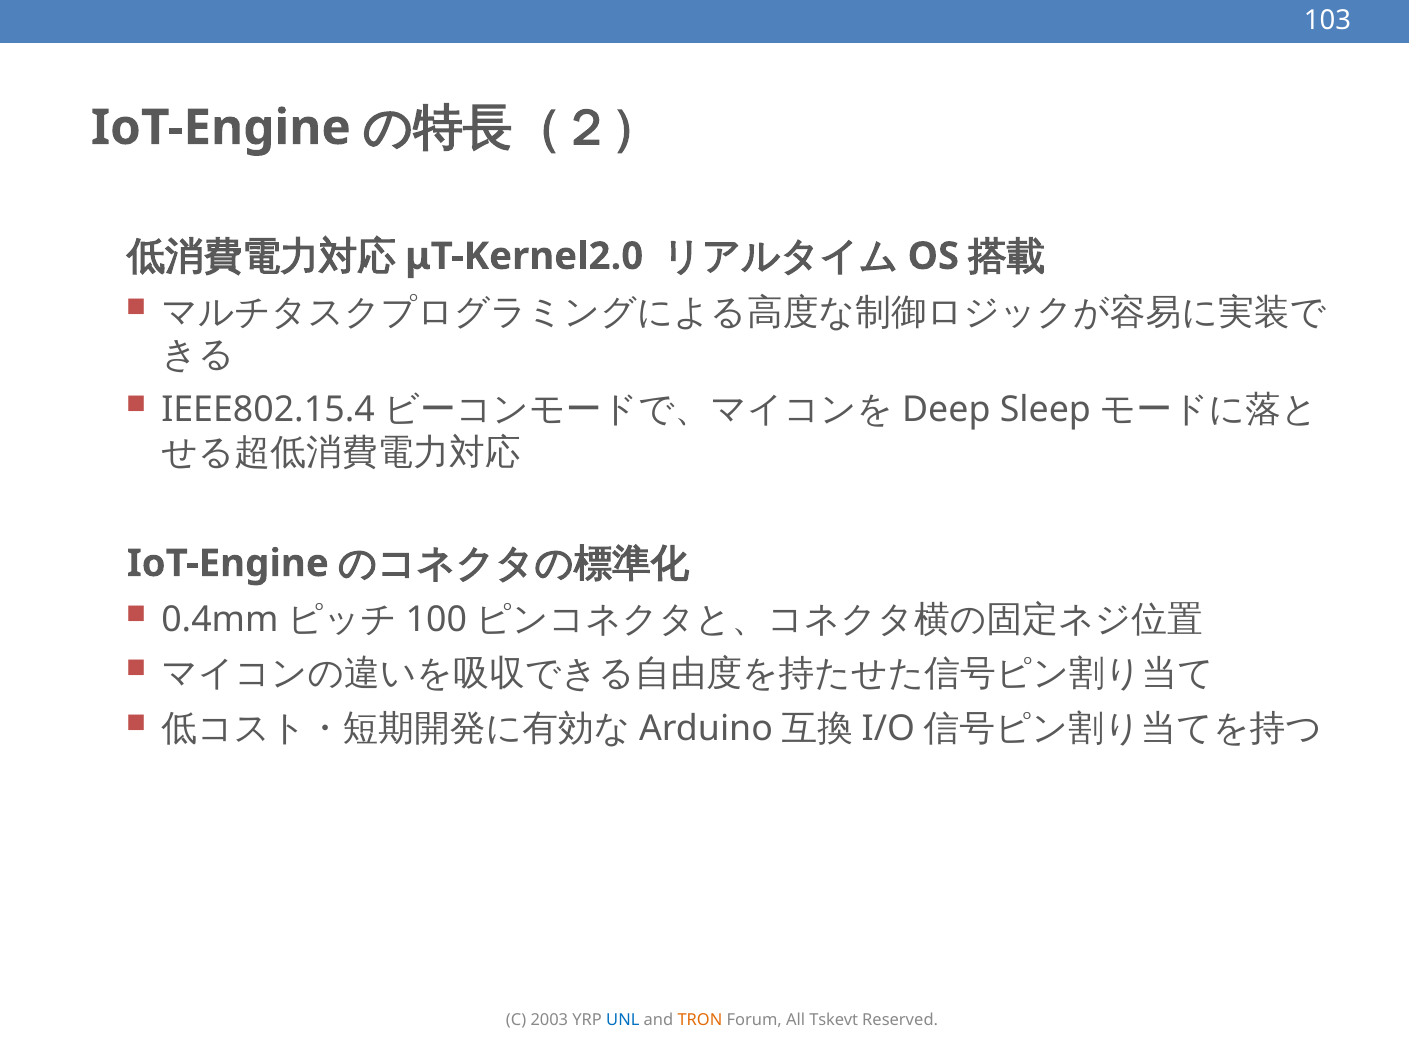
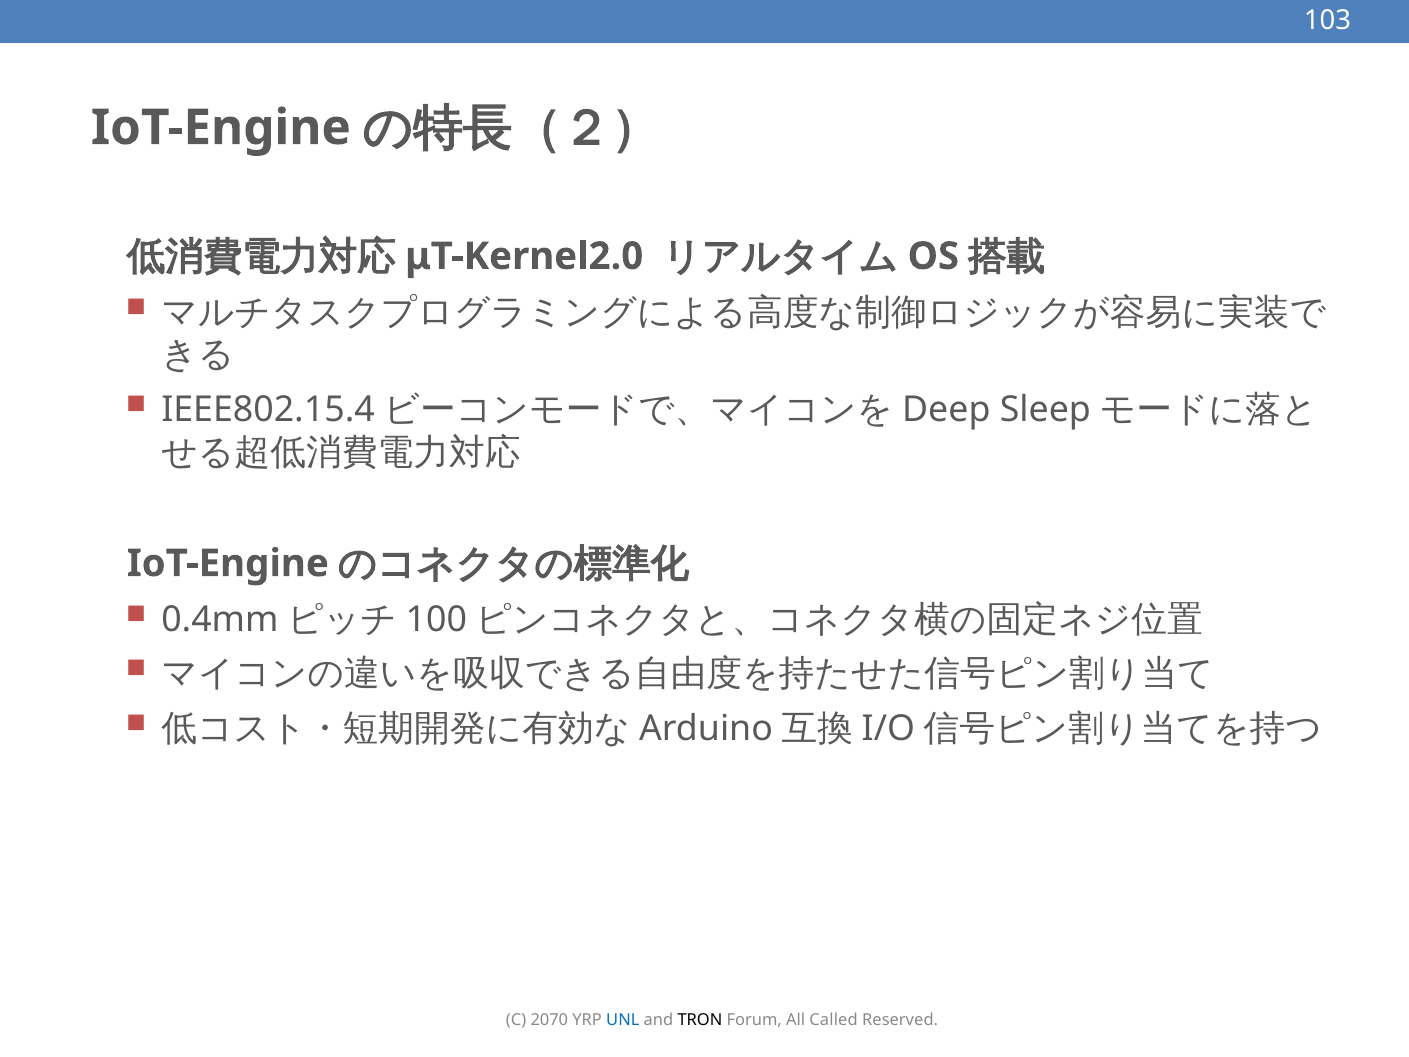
2003: 2003 -> 2070
TRON colour: orange -> black
Tskevt: Tskevt -> Called
